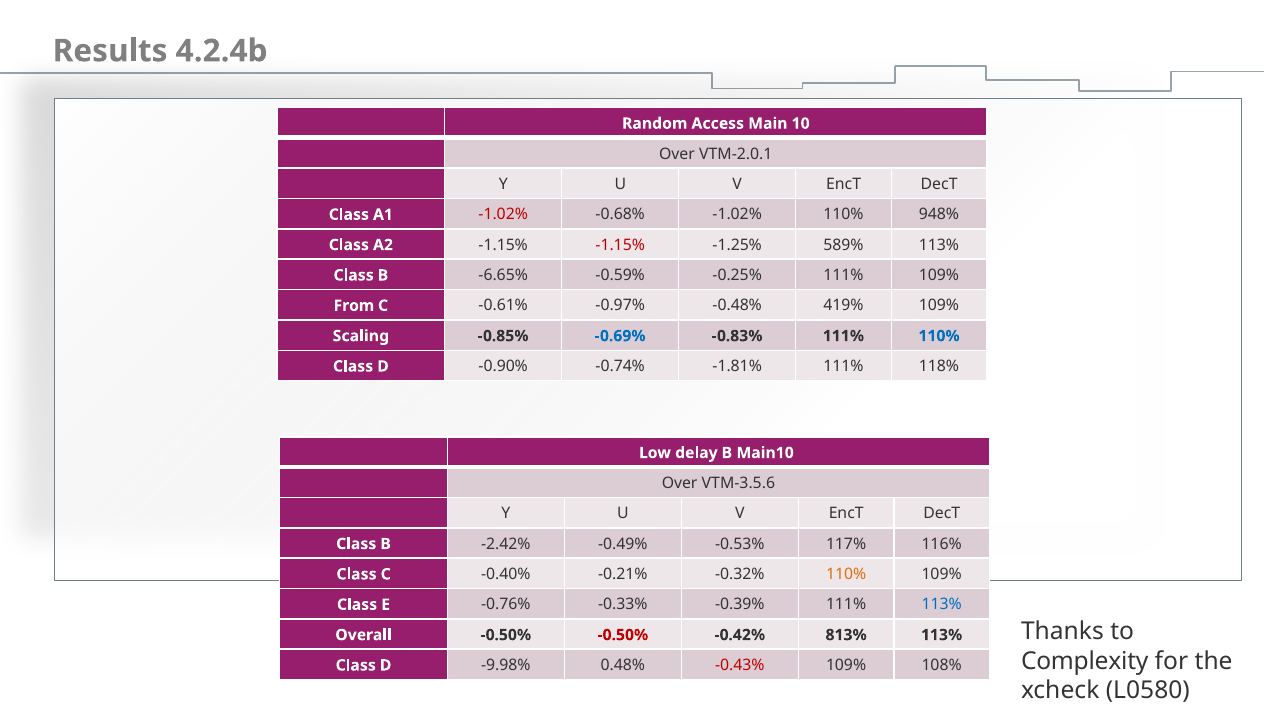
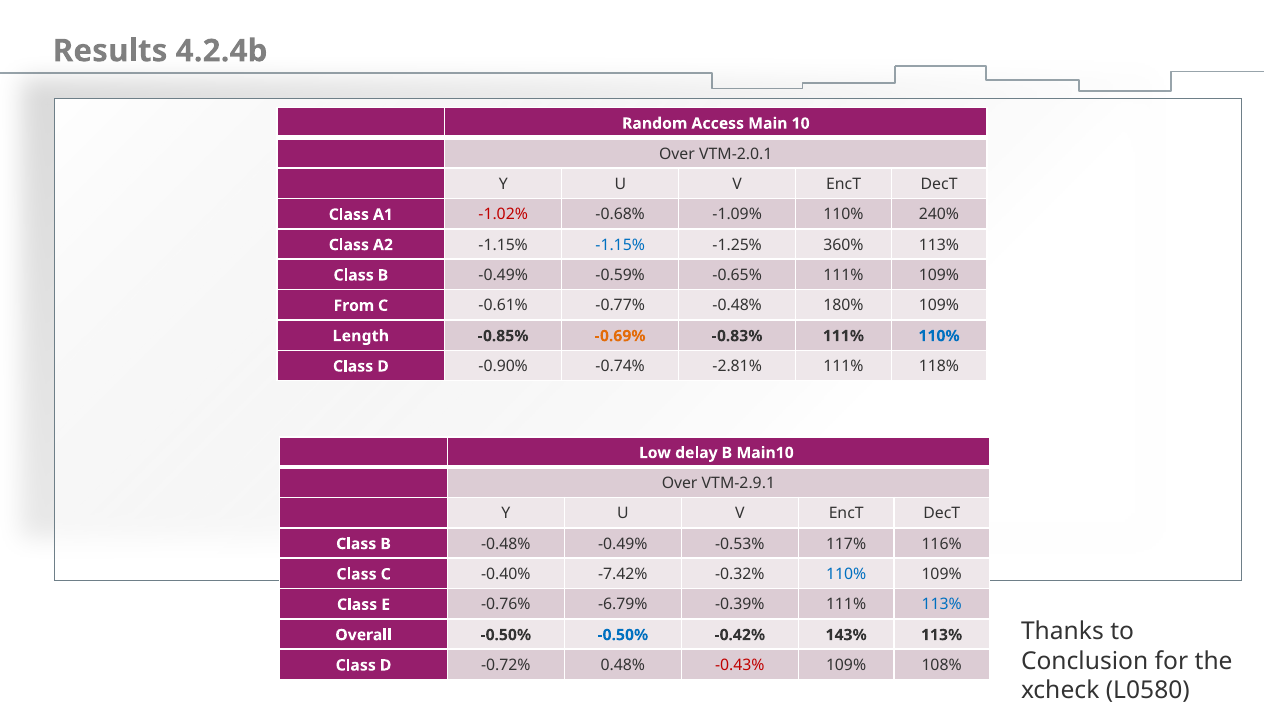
-0.68% -1.02%: -1.02% -> -1.09%
948%: 948% -> 240%
-1.15% at (620, 245) colour: red -> blue
589%: 589% -> 360%
B -6.65%: -6.65% -> -0.49%
-0.25%: -0.25% -> -0.65%
-0.97%: -0.97% -> -0.77%
419%: 419% -> 180%
Scaling: Scaling -> Length
-0.69% colour: blue -> orange
-1.81%: -1.81% -> -2.81%
VTM-3.5.6: VTM-3.5.6 -> VTM-2.9.1
B -2.42%: -2.42% -> -0.48%
-0.21%: -0.21% -> -7.42%
110% at (846, 574) colour: orange -> blue
-0.33%: -0.33% -> -6.79%
-0.50% at (623, 635) colour: red -> blue
813%: 813% -> 143%
Complexity: Complexity -> Conclusion
-9.98%: -9.98% -> -0.72%
